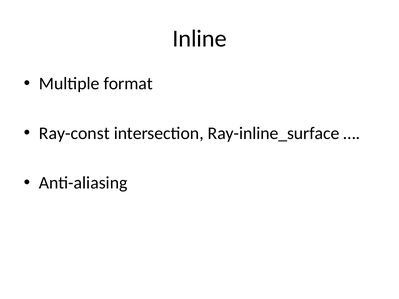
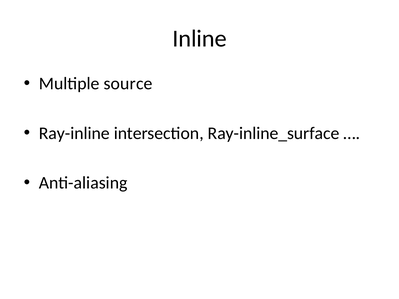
format: format -> source
Ray-const: Ray-const -> Ray-inline
